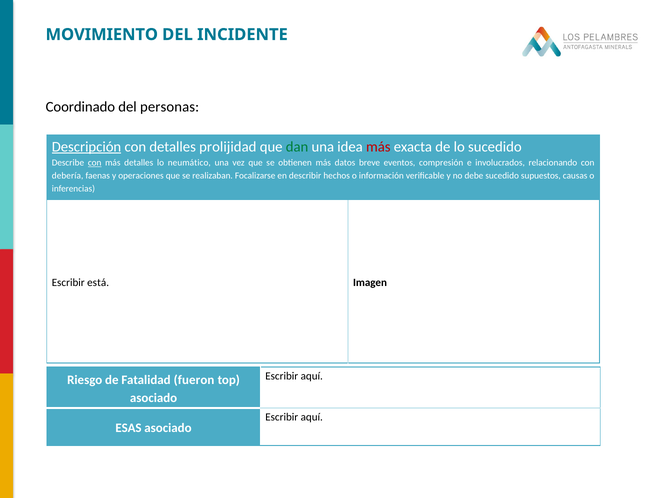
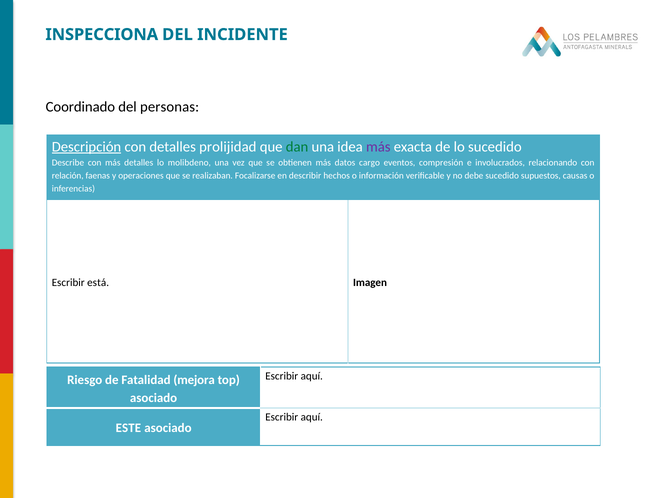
MOVIMIENTO: MOVIMIENTO -> INSPECCIONA
más at (378, 147) colour: red -> purple
con at (95, 163) underline: present -> none
neumático: neumático -> molibdeno
breve: breve -> cargo
debería: debería -> relación
fueron: fueron -> mejora
ESAS: ESAS -> ESTE
